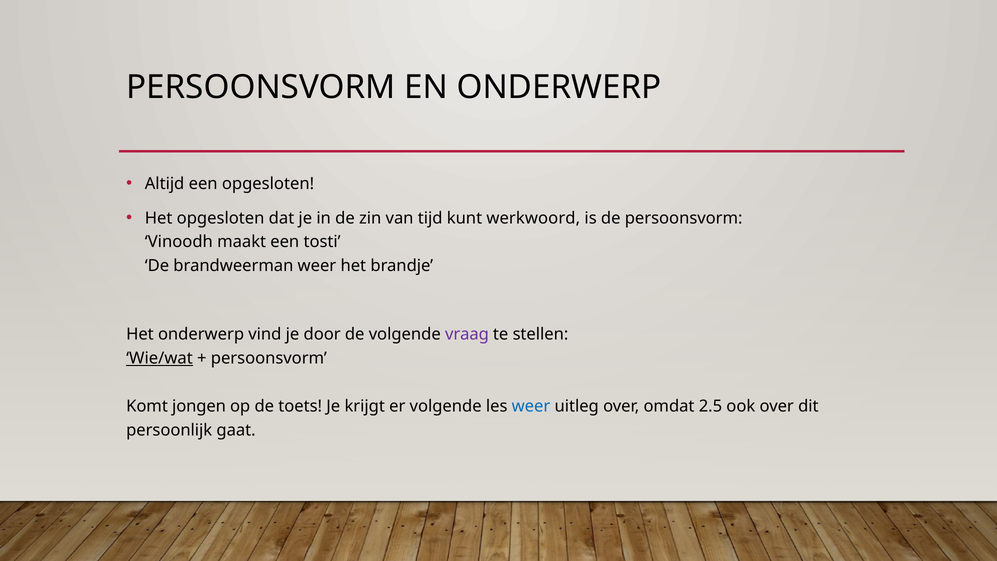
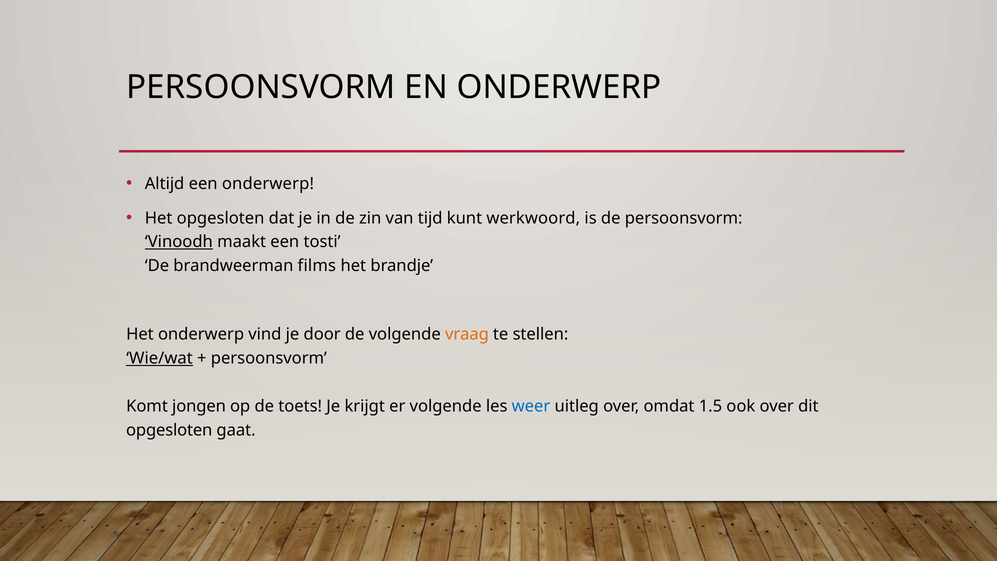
een opgesloten: opgesloten -> onderwerp
Vinoodh underline: none -> present
brandweerman weer: weer -> films
vraag colour: purple -> orange
2.5: 2.5 -> 1.5
persoonlijk at (169, 430): persoonlijk -> opgesloten
